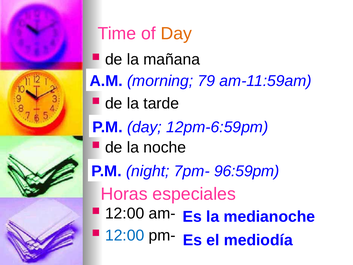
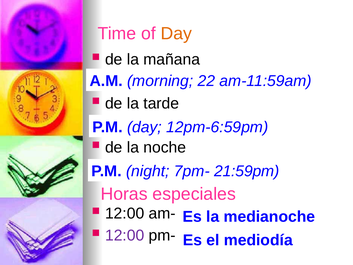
79: 79 -> 22
96:59pm: 96:59pm -> 21:59pm
12:00 at (125, 235) colour: blue -> purple
